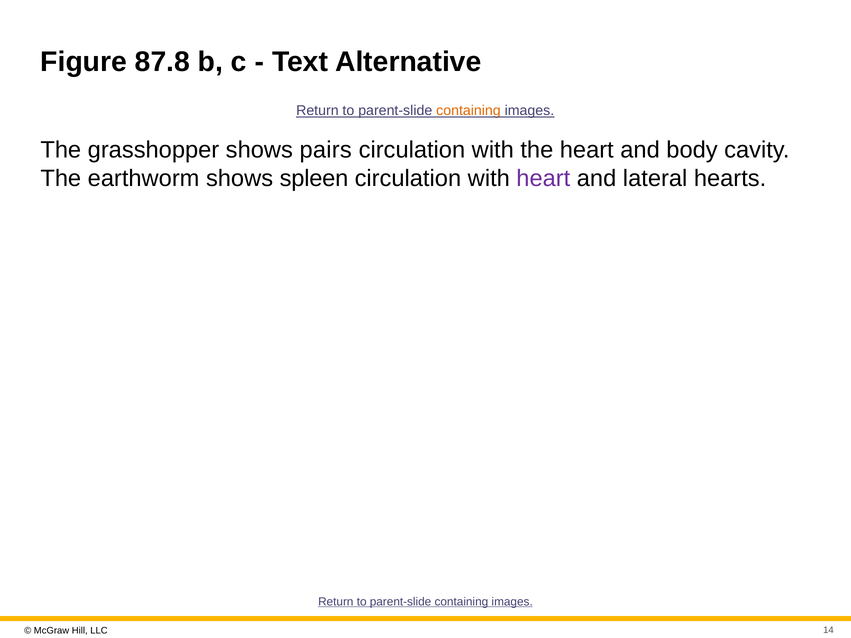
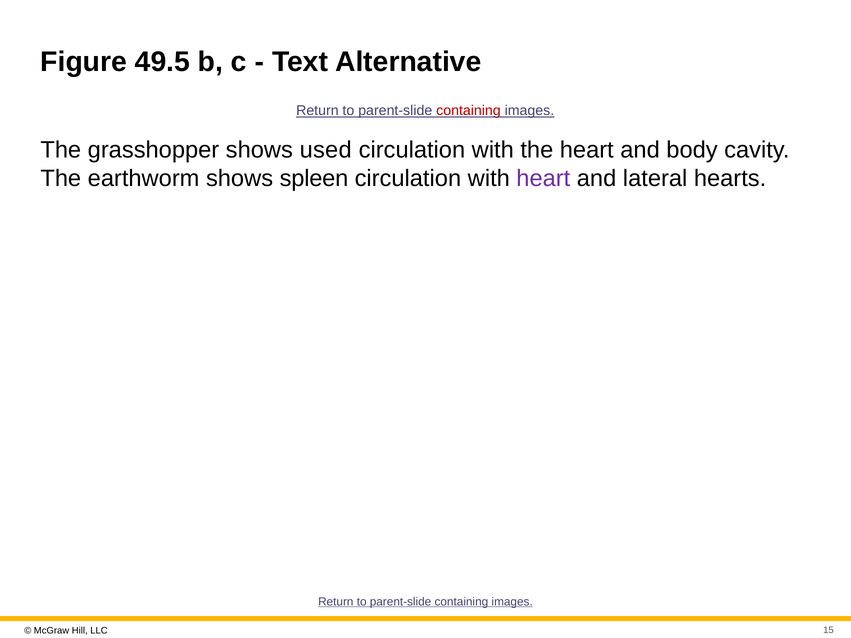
87.8: 87.8 -> 49.5
containing at (468, 111) colour: orange -> red
pairs: pairs -> used
14: 14 -> 15
